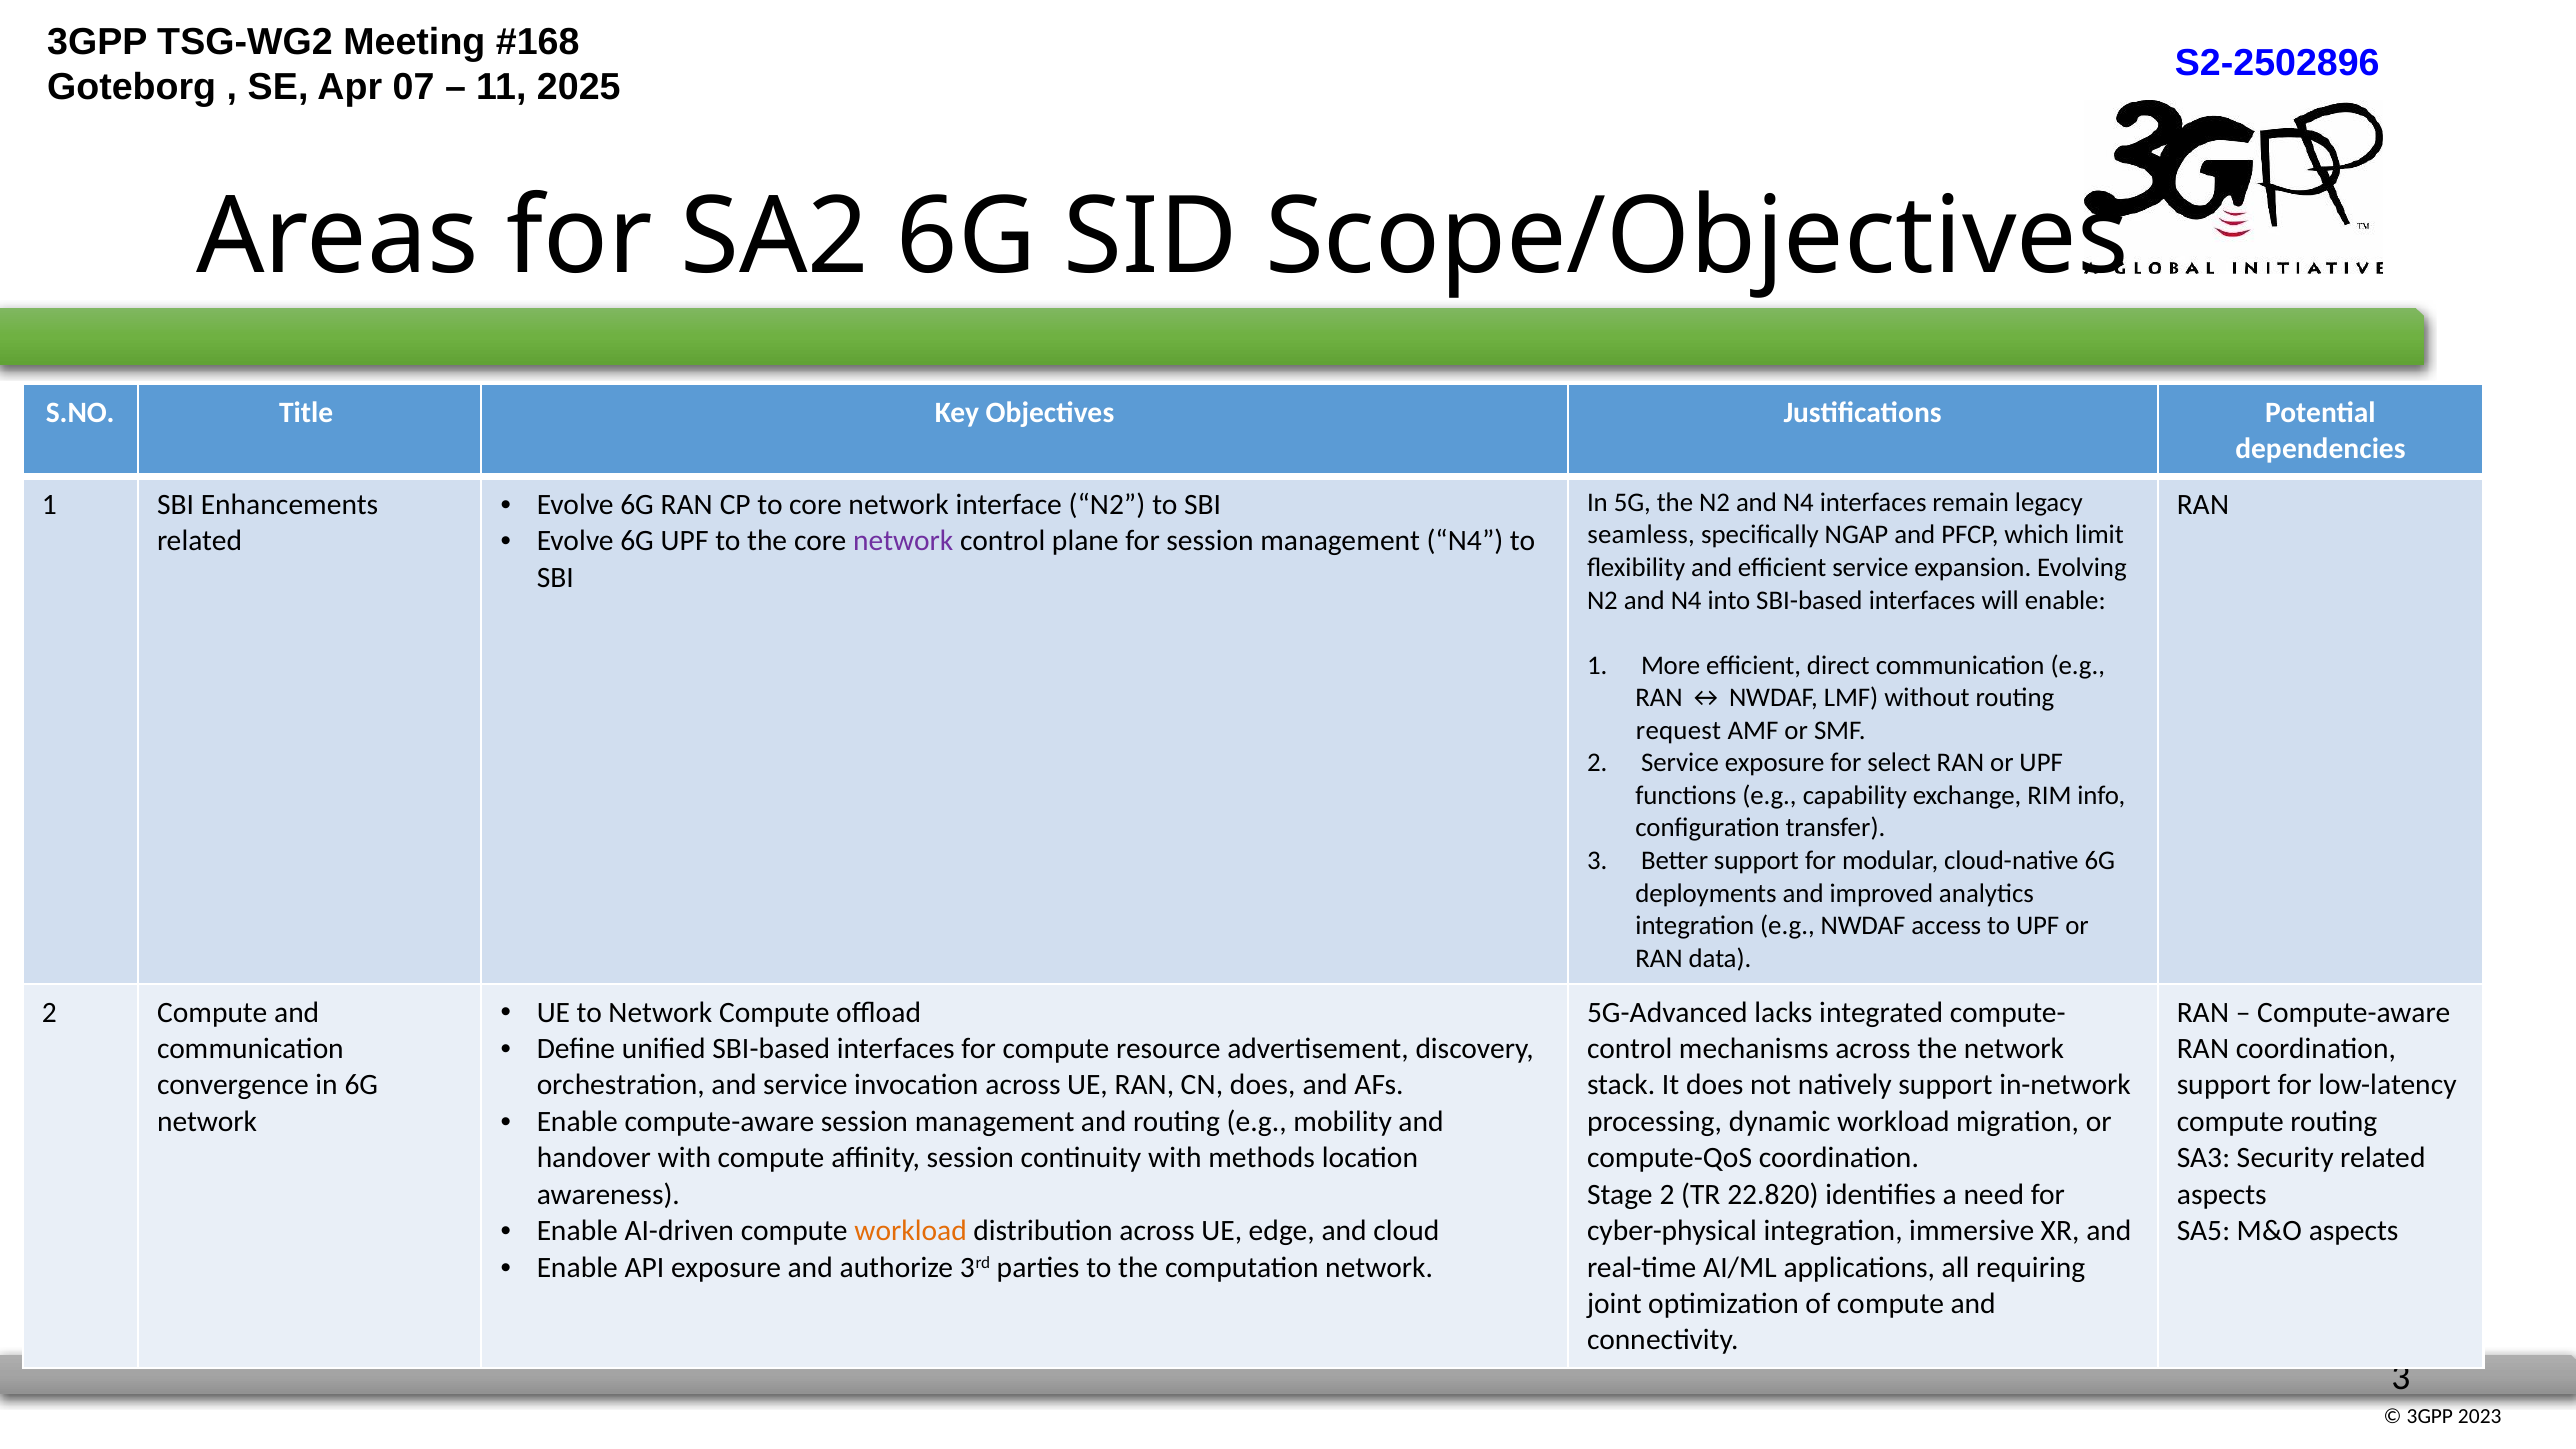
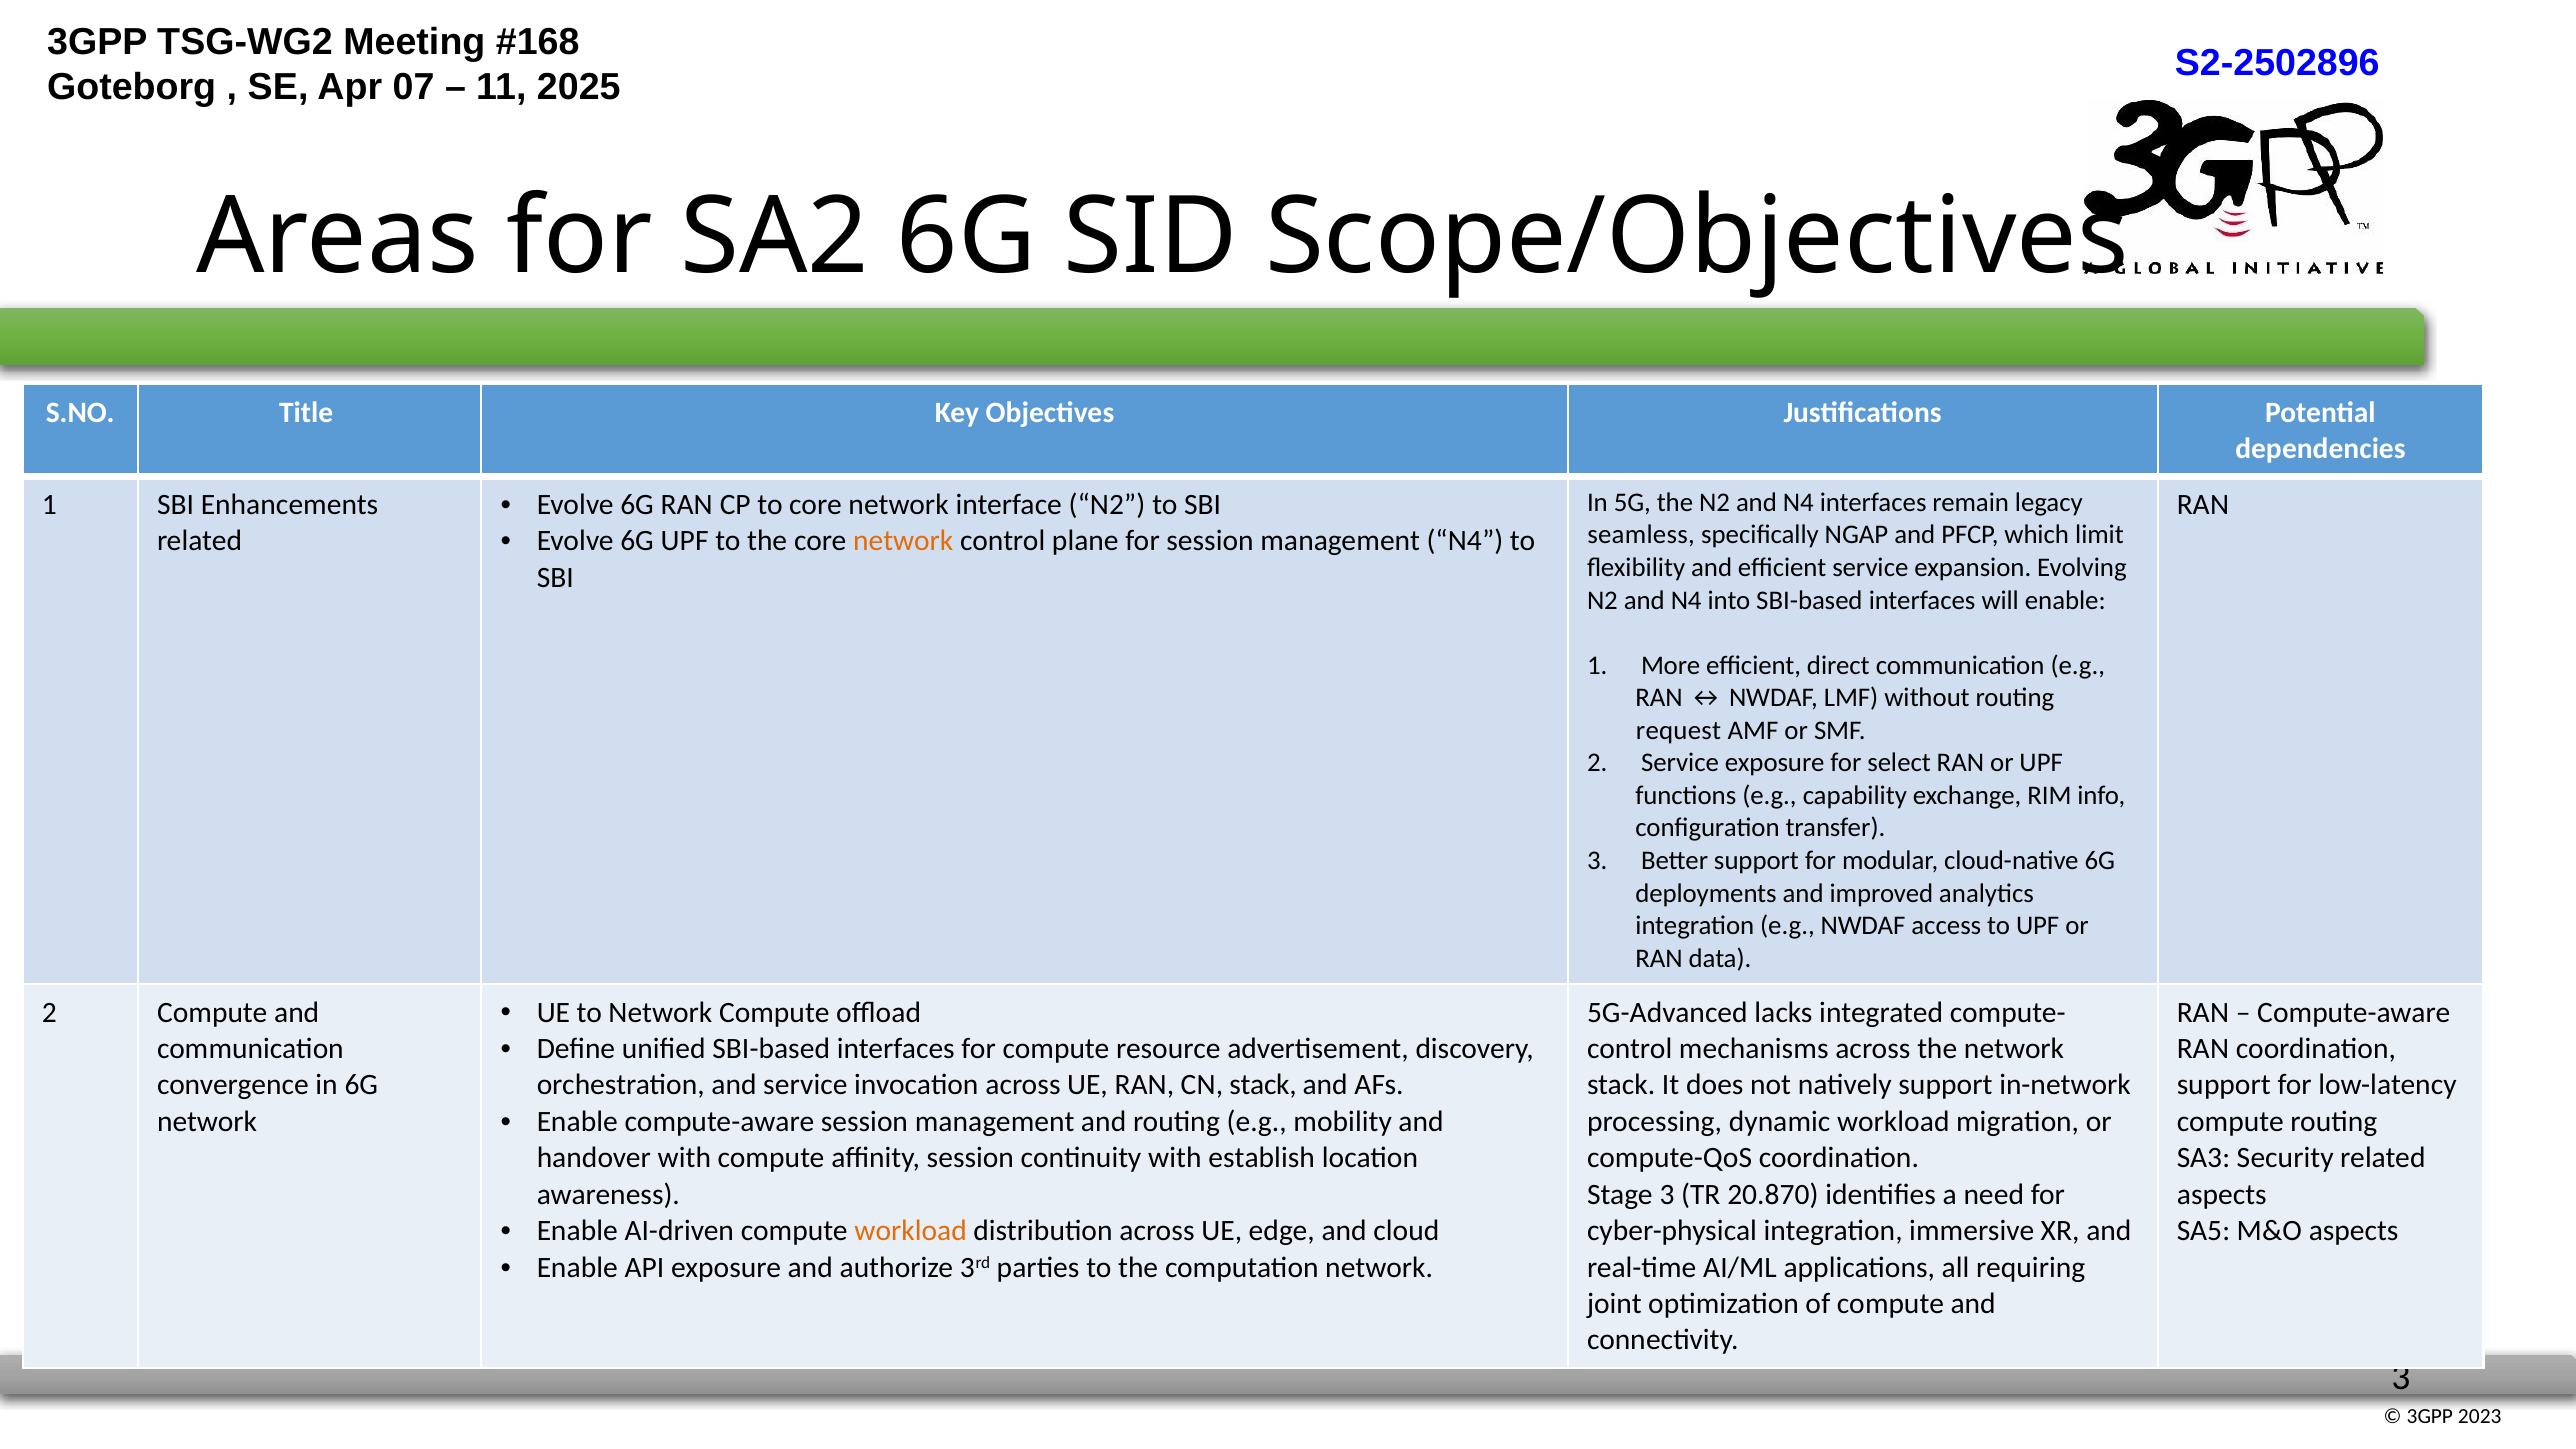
network at (903, 541) colour: purple -> orange
CN does: does -> stack
methods: methods -> establish
Stage 2: 2 -> 3
22.820: 22.820 -> 20.870
